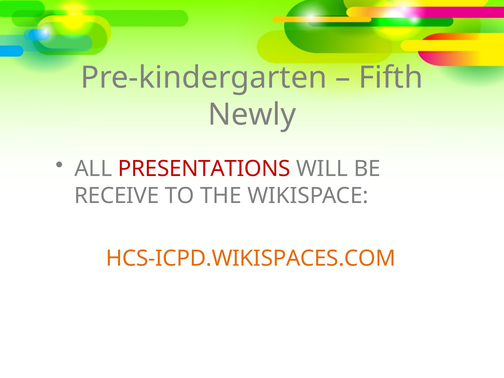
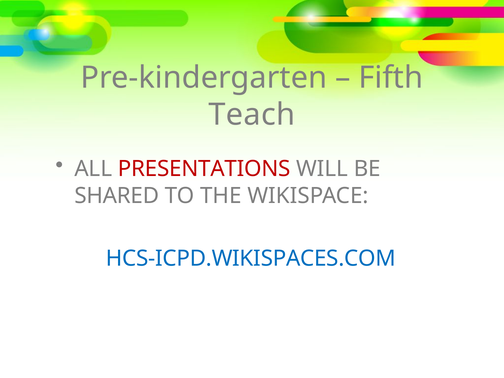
Newly: Newly -> Teach
RECEIVE: RECEIVE -> SHARED
HCS-ICPD.WIKISPACES.COM colour: orange -> blue
